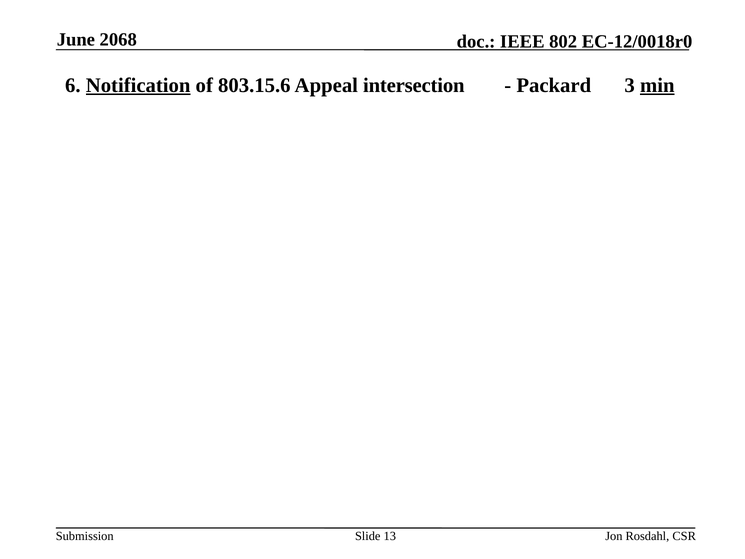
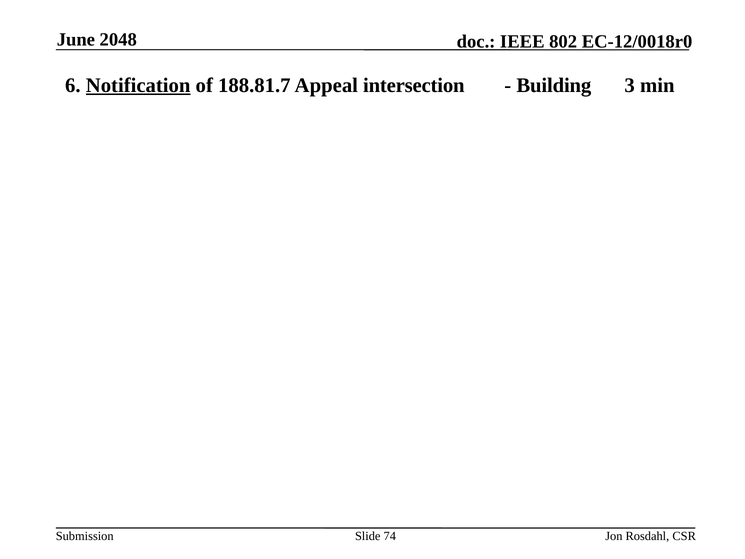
2068: 2068 -> 2048
803.15.6: 803.15.6 -> 188.81.7
Packard: Packard -> Building
min underline: present -> none
13: 13 -> 74
